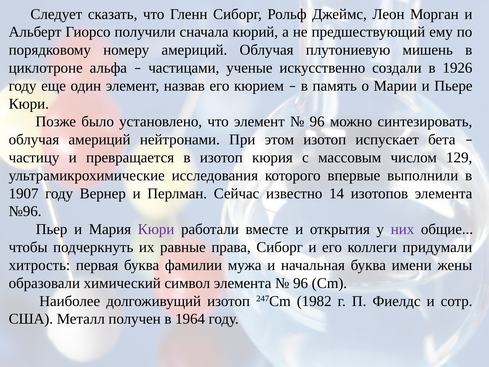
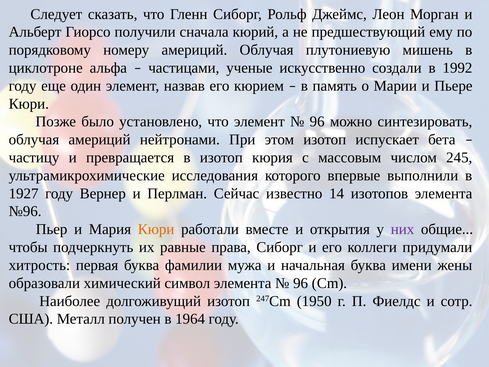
1926: 1926 -> 1992
129: 129 -> 245
1907: 1907 -> 1927
Кюри at (156, 229) colour: purple -> orange
1982: 1982 -> 1950
